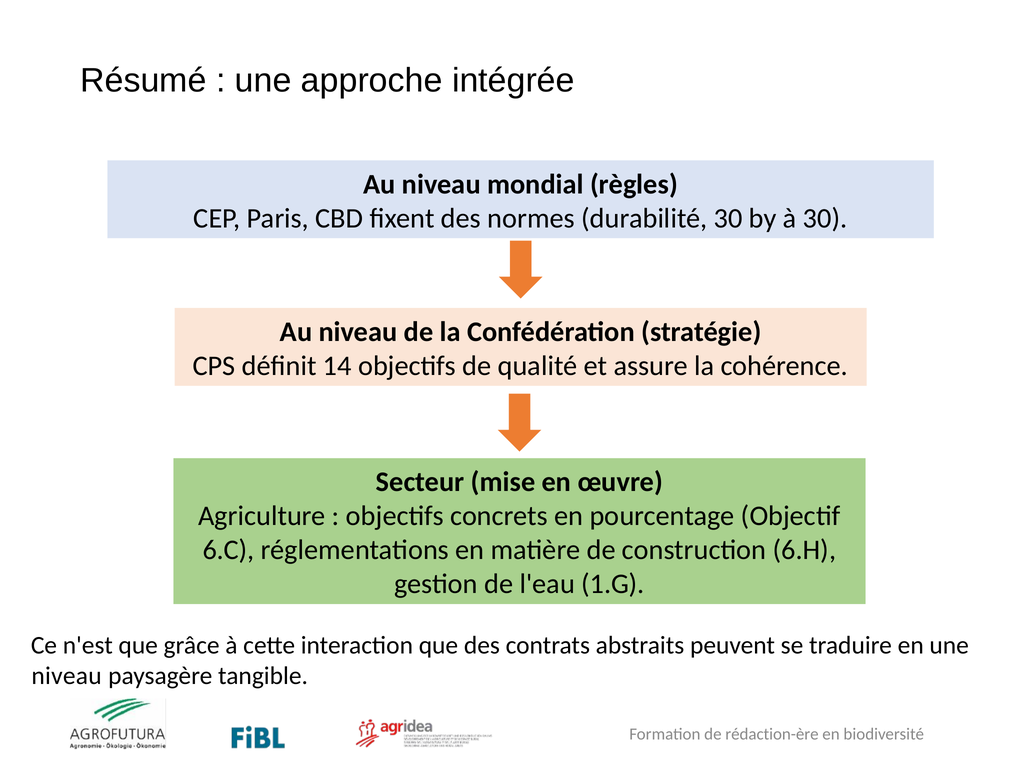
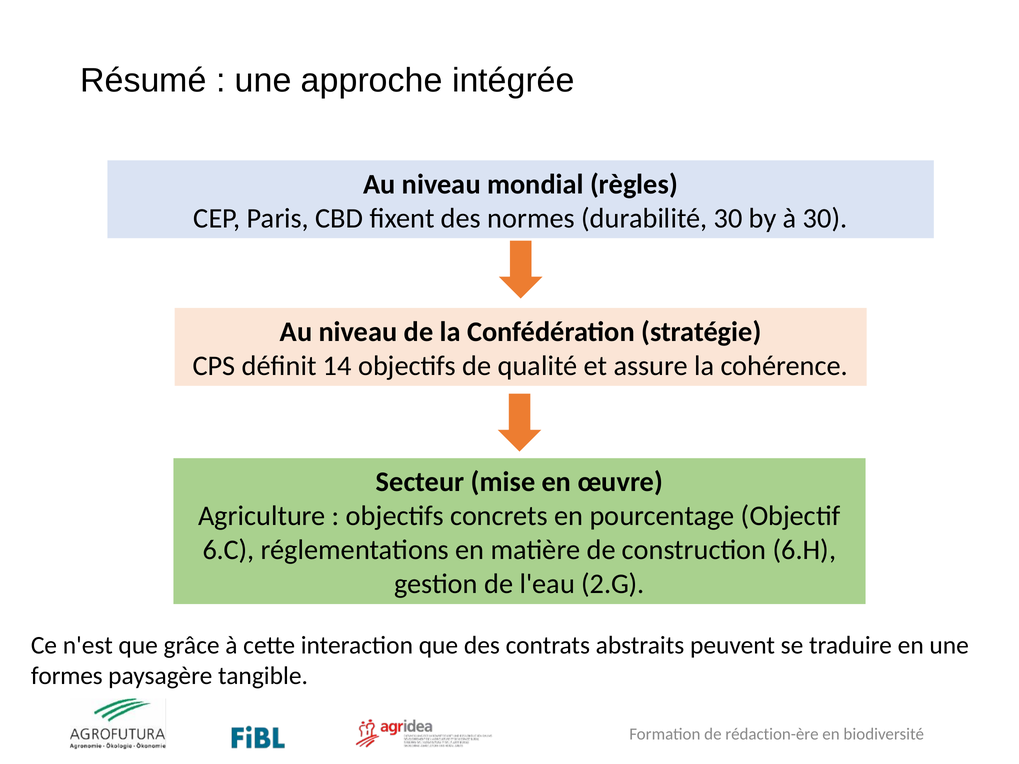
1.G: 1.G -> 2.G
niveau at (67, 676): niveau -> formes
